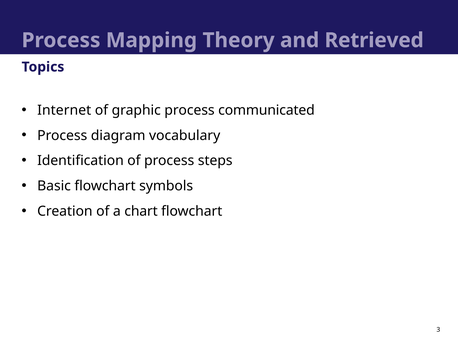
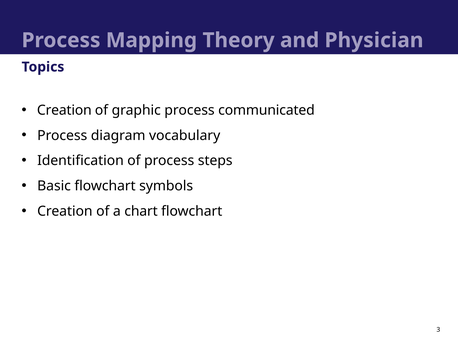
Retrieved: Retrieved -> Physician
Internet at (64, 110): Internet -> Creation
